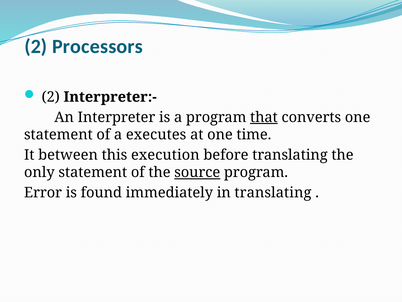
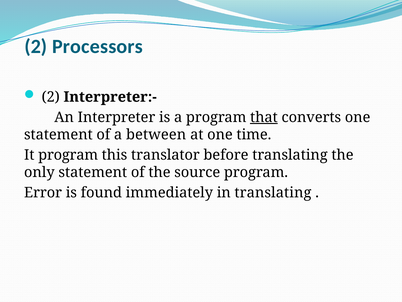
executes: executes -> between
It between: between -> program
execution: execution -> translator
source underline: present -> none
